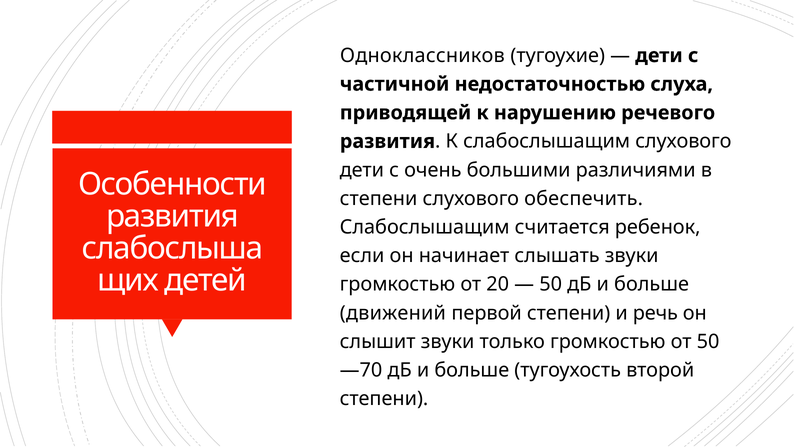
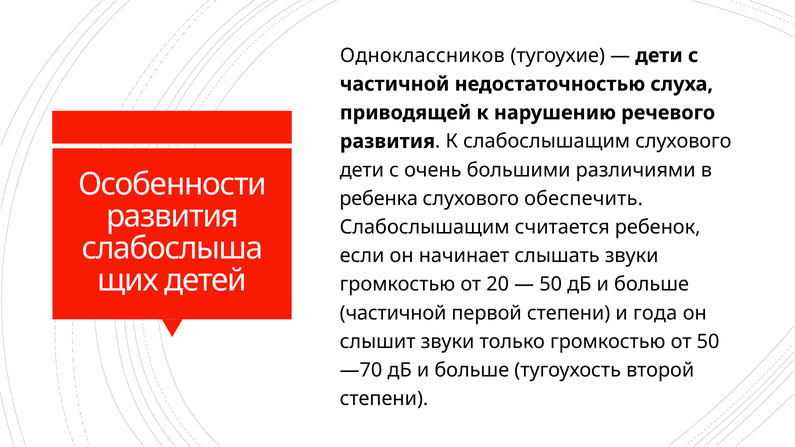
степени at (379, 199): степени -> ребенка
движений at (393, 313): движений -> частичной
речь: речь -> года
